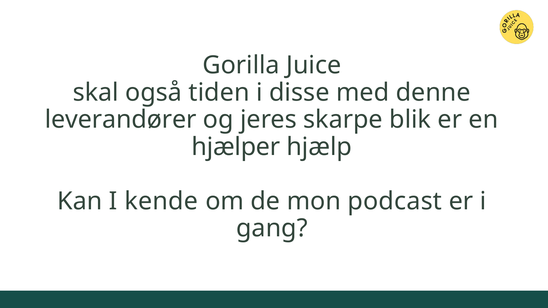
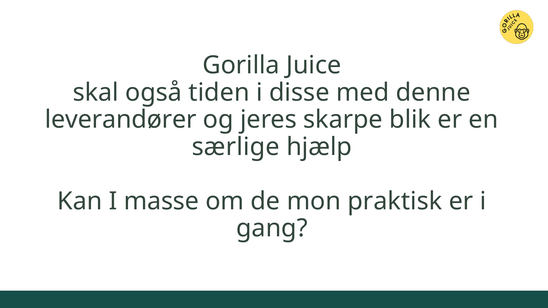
hjælper: hjælper -> særlige
kende: kende -> masse
podcast: podcast -> praktisk
